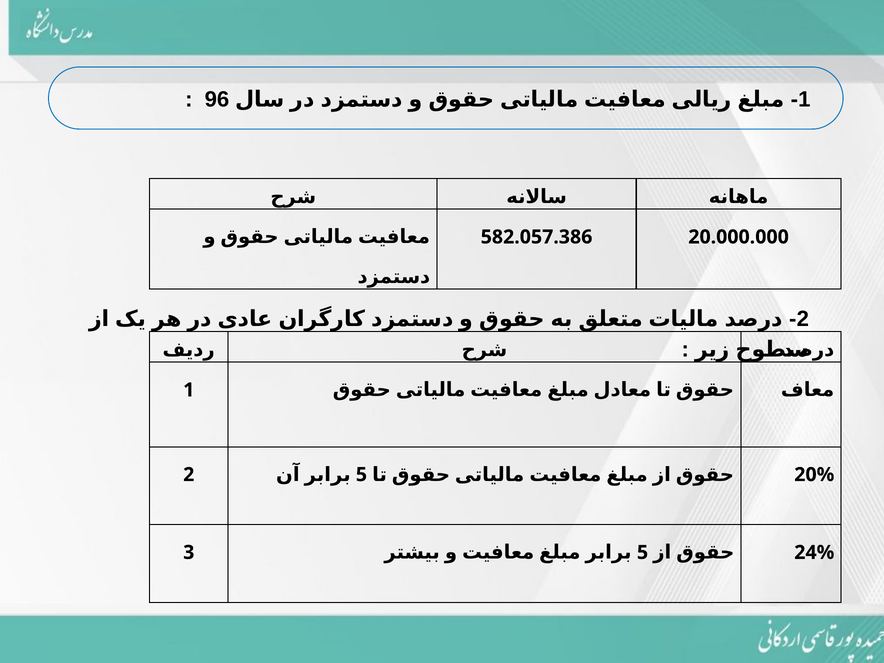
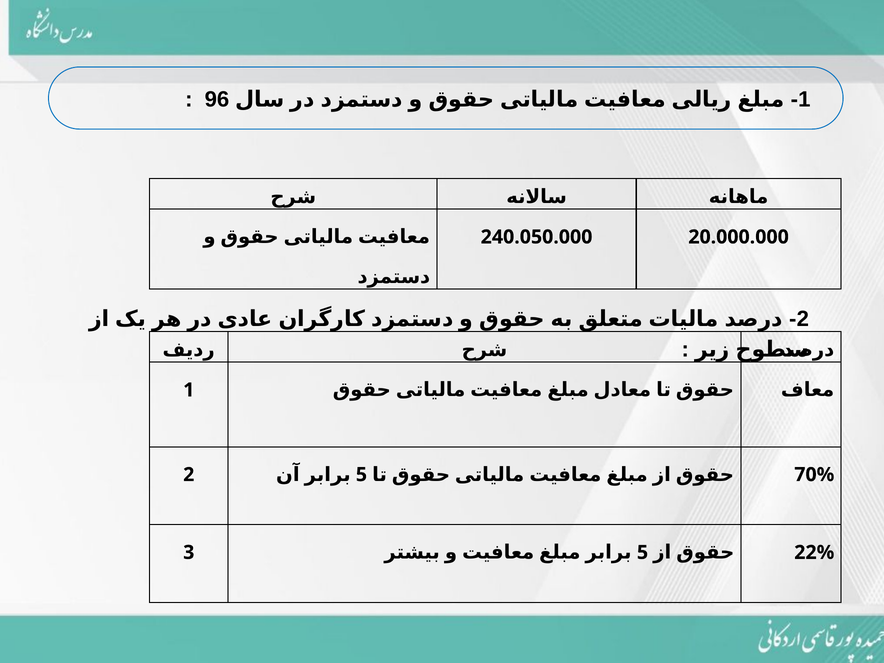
582.057.386: 582.057.386 -> 240.050.000
20%: 20% -> 70%
24%: 24% -> 22%
